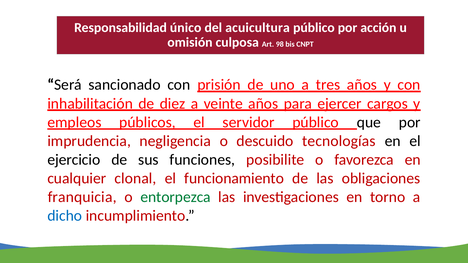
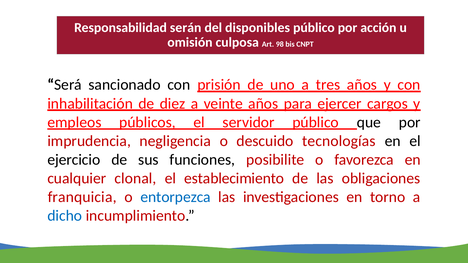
único: único -> serán
acuicultura: acuicultura -> disponibles
funcionamiento: funcionamiento -> establecimiento
entorpezca colour: green -> blue
